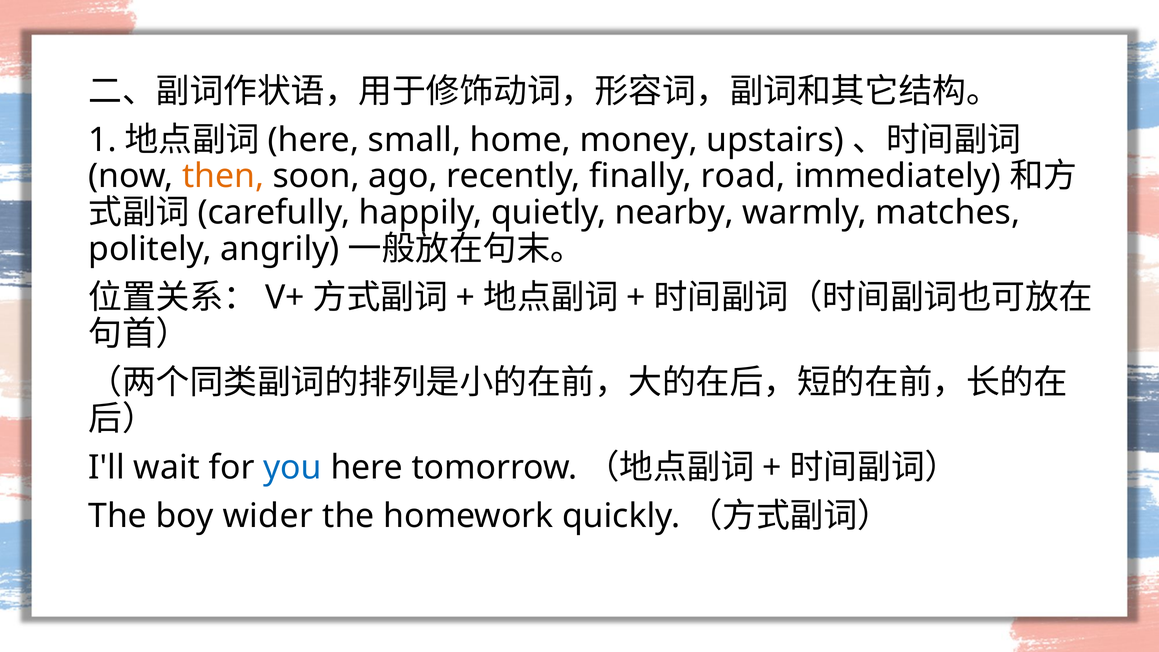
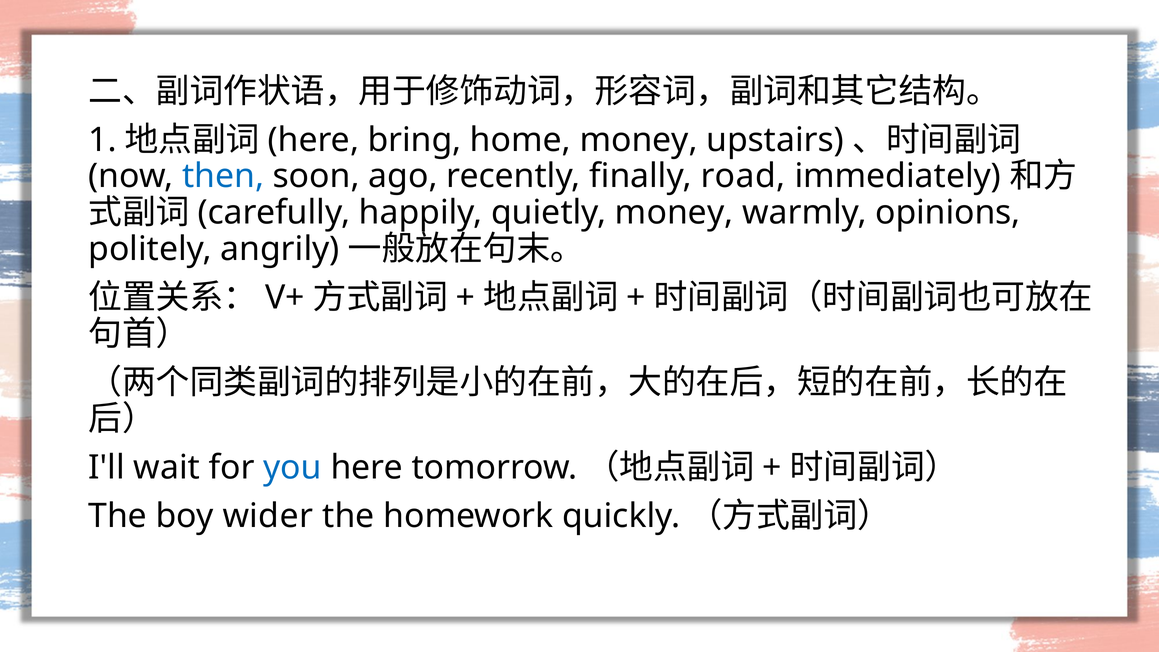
small: small -> bring
then colour: orange -> blue
quietly nearby: nearby -> money
matches: matches -> opinions
